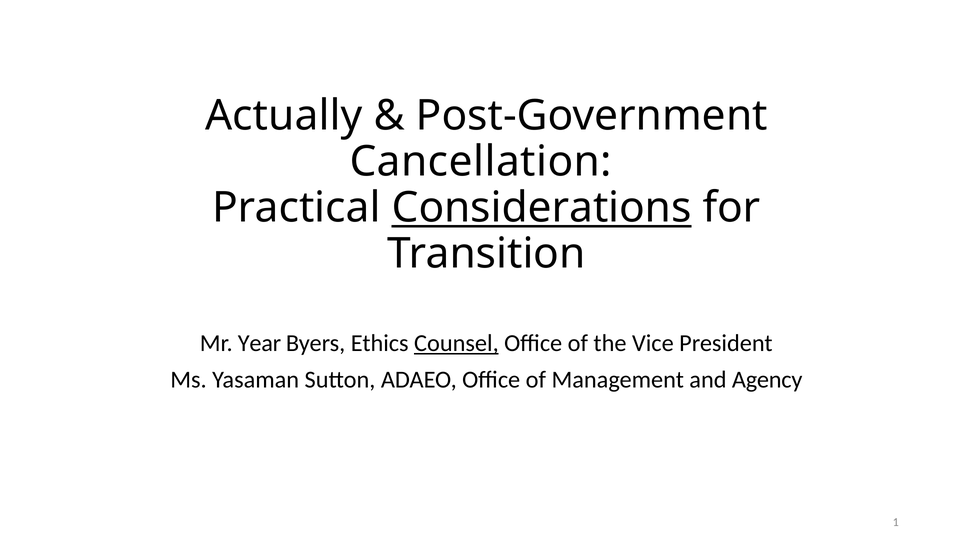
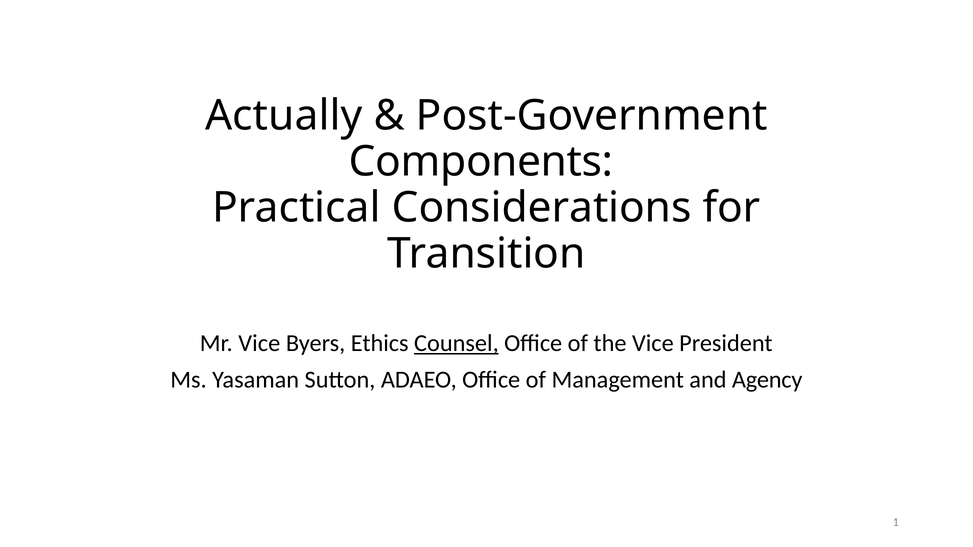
Cancellation: Cancellation -> Components
Considerations underline: present -> none
Mr Year: Year -> Vice
